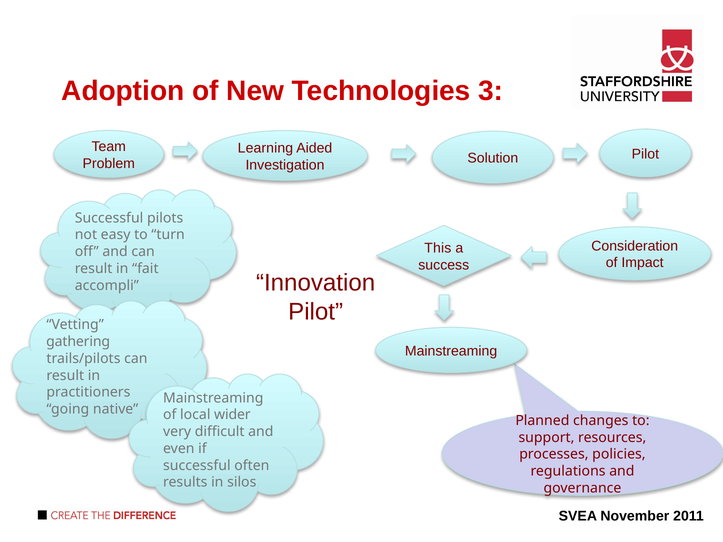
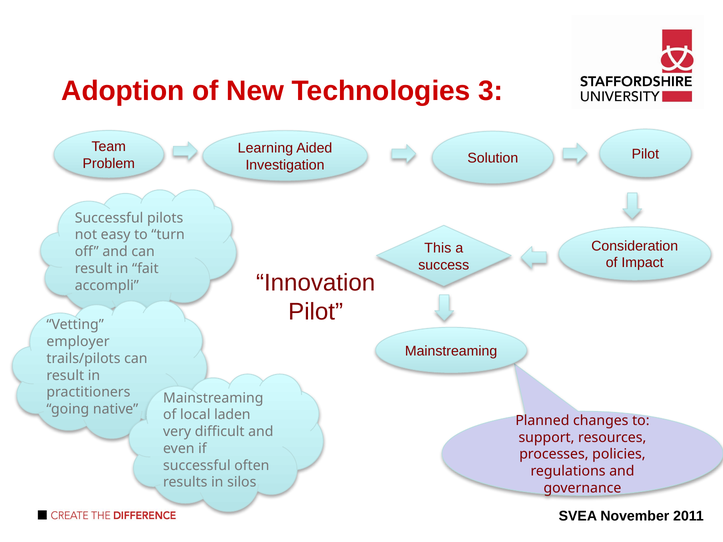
gathering: gathering -> employer
wider: wider -> laden
